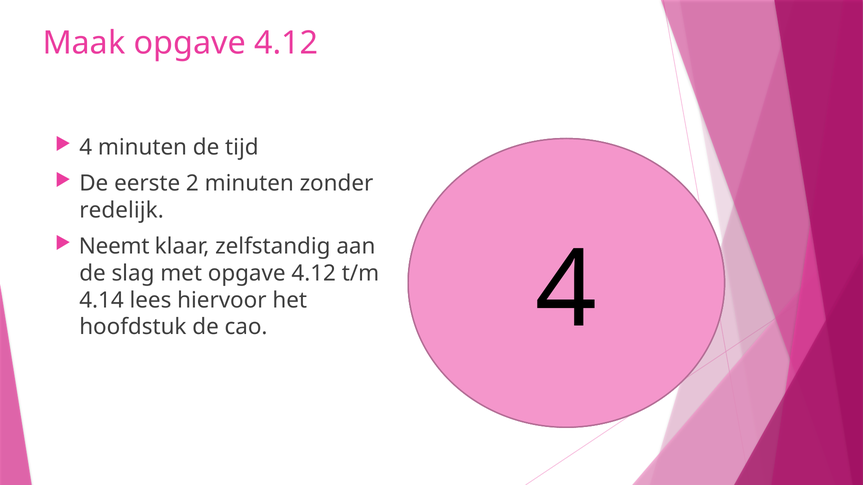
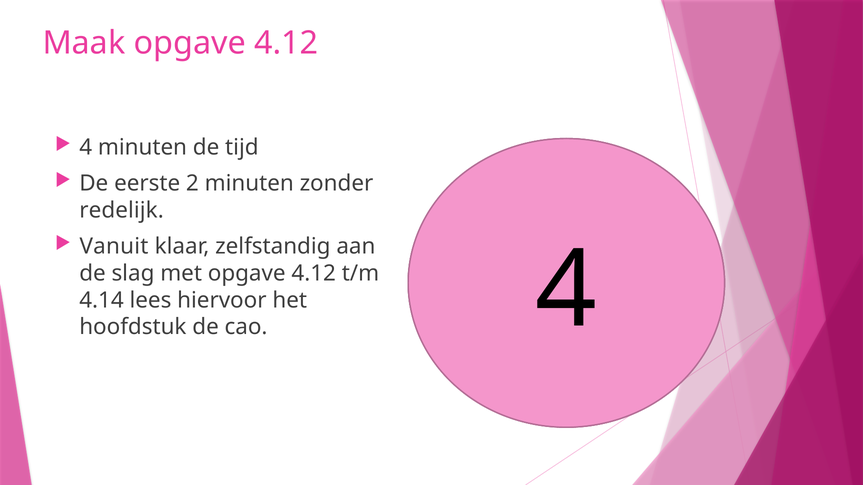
Neemt: Neemt -> Vanuit
